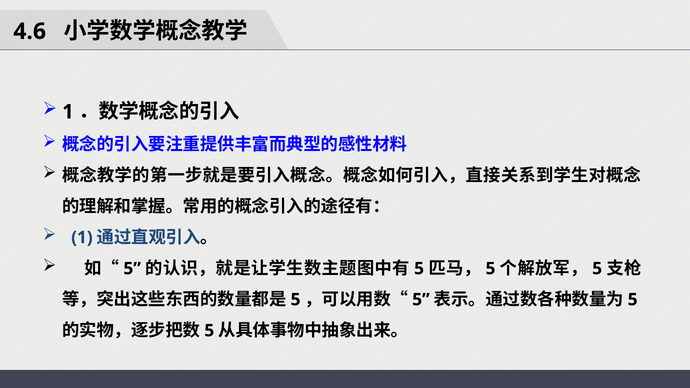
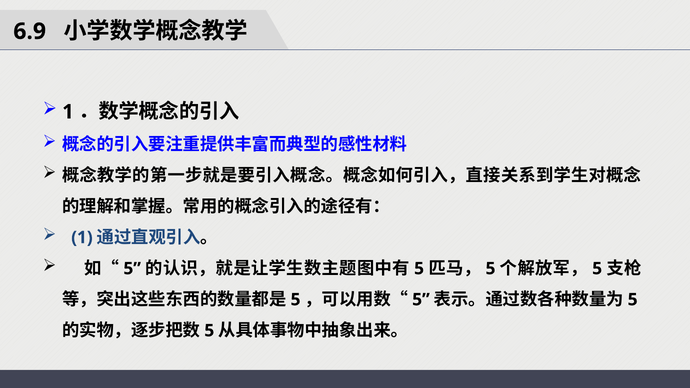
4.6: 4.6 -> 6.9
